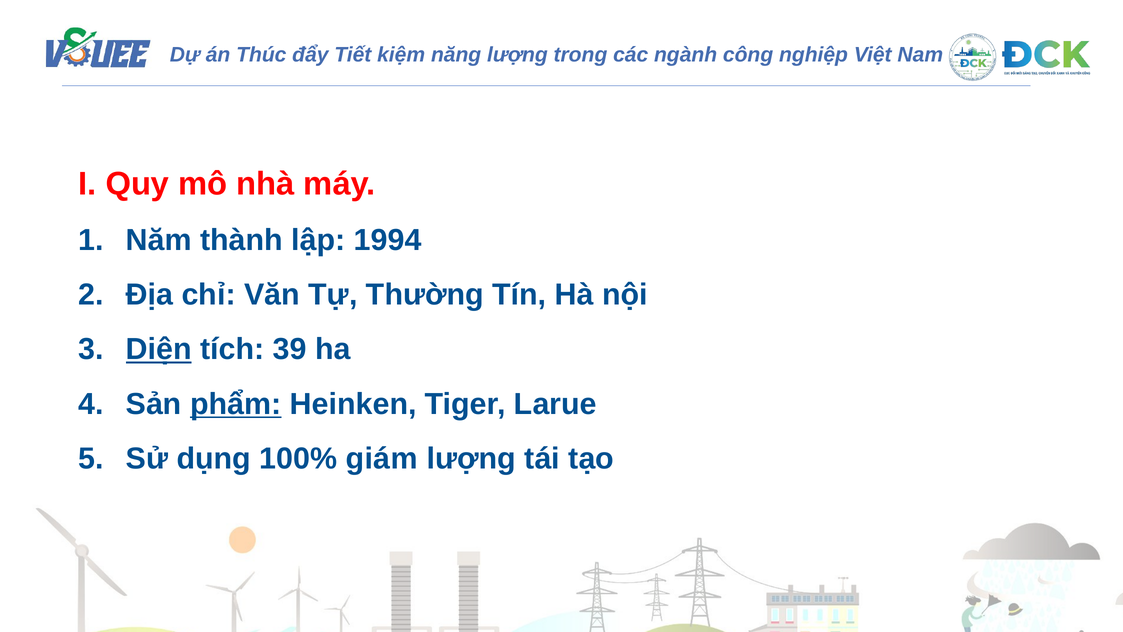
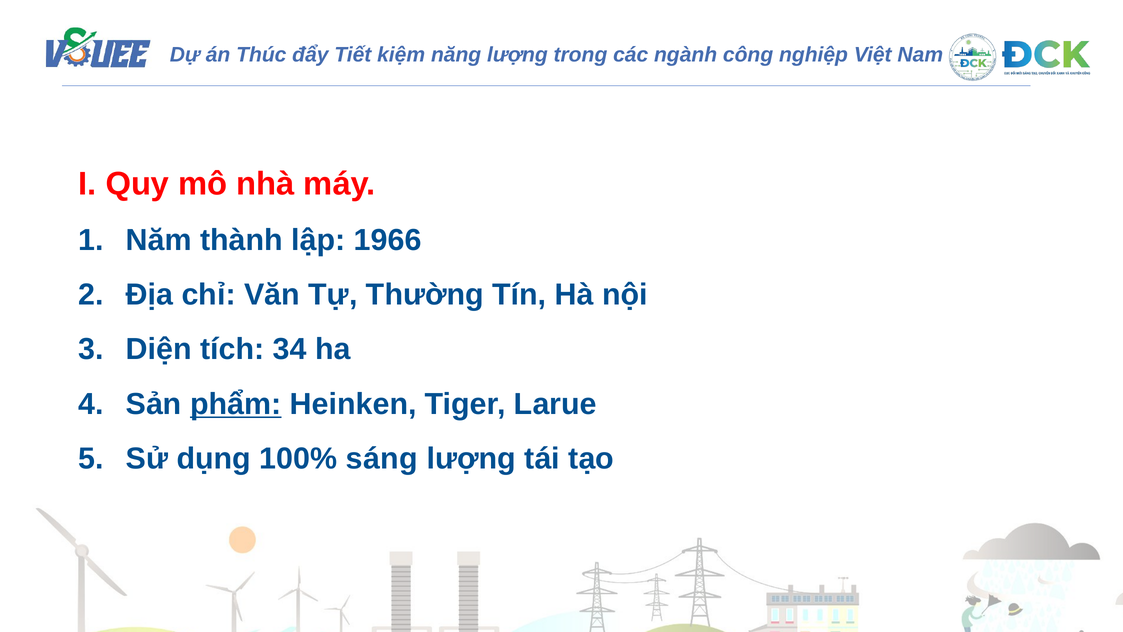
1994: 1994 -> 1966
Diện underline: present -> none
39: 39 -> 34
giám: giám -> sáng
